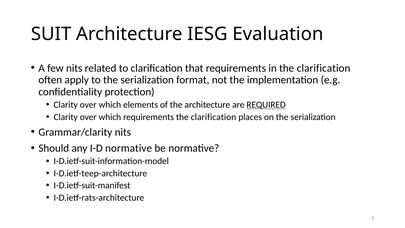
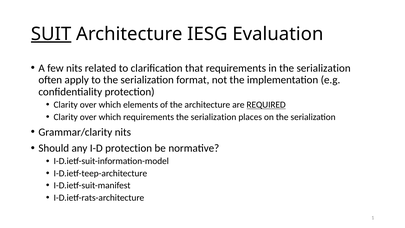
SUIT underline: none -> present
in the clarification: clarification -> serialization
requirements the clarification: clarification -> serialization
I-D normative: normative -> protection
